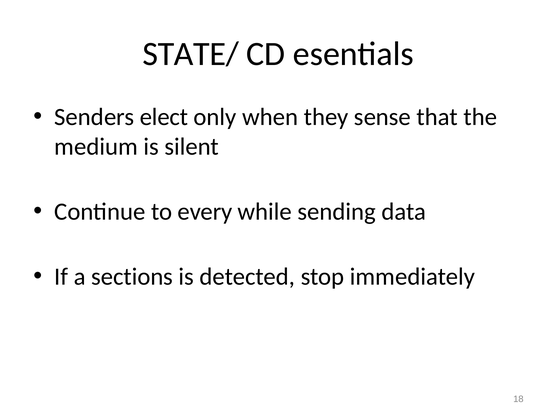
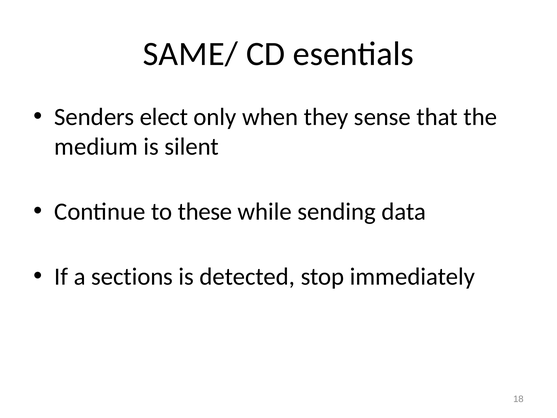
STATE/: STATE/ -> SAME/
every: every -> these
